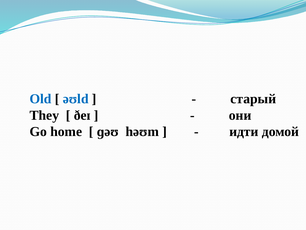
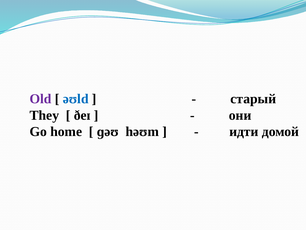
Old colour: blue -> purple
